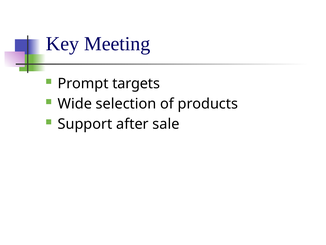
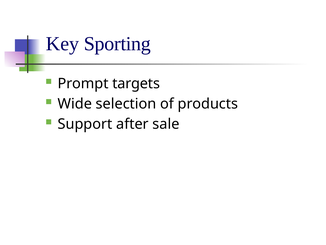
Meeting: Meeting -> Sporting
